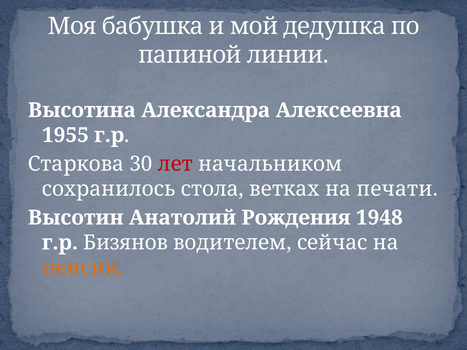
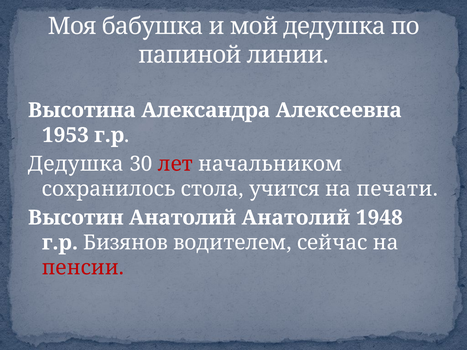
1955: 1955 -> 1953
Старкова at (76, 164): Старкова -> Дедушка
ветках: ветках -> учится
Анатолий Рождения: Рождения -> Анатолий
пенсии colour: orange -> red
